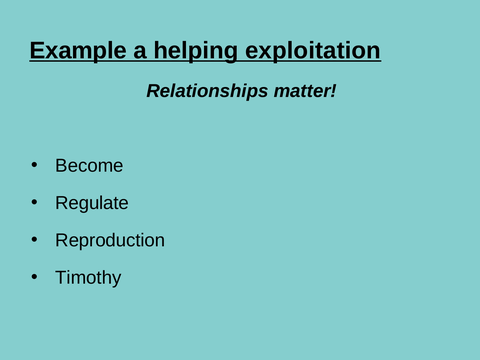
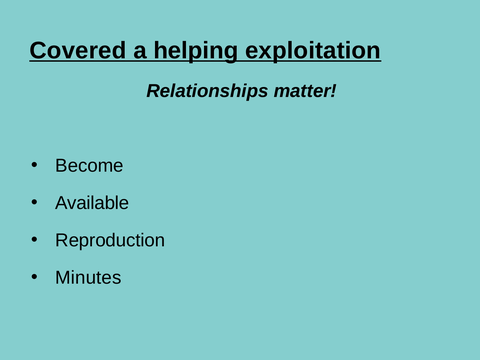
Example: Example -> Covered
Regulate: Regulate -> Available
Timothy: Timothy -> Minutes
